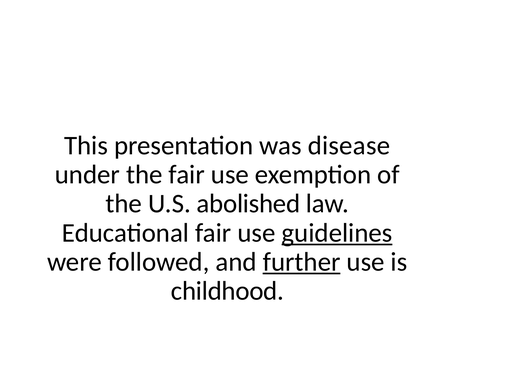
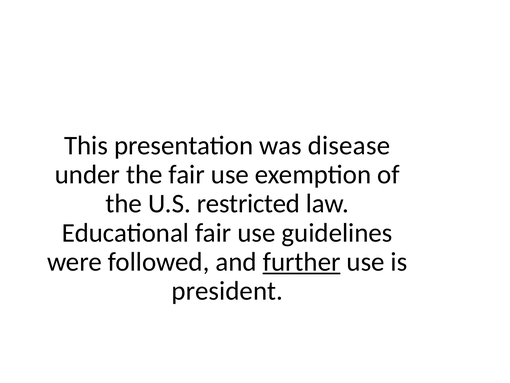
abolished: abolished -> restricted
guidelines underline: present -> none
childhood: childhood -> president
